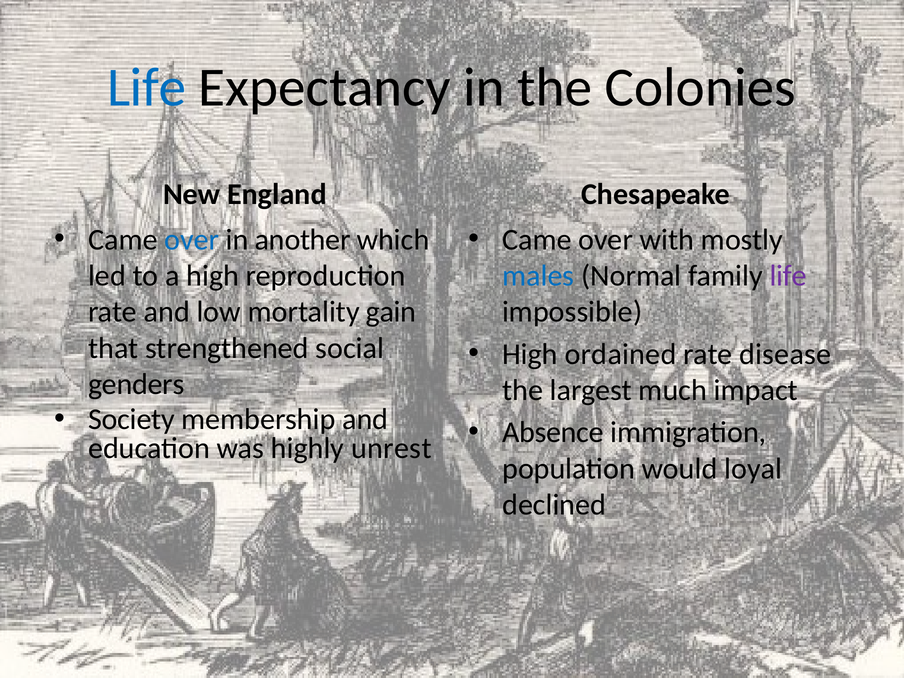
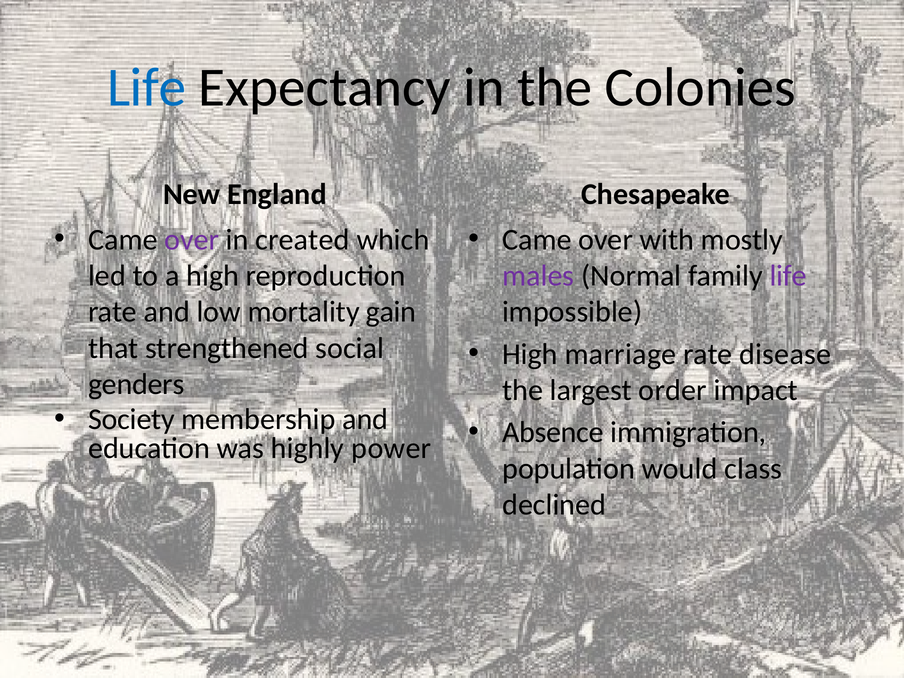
over at (192, 240) colour: blue -> purple
another: another -> created
males colour: blue -> purple
ordained: ordained -> marriage
much: much -> order
unrest: unrest -> power
loyal: loyal -> class
